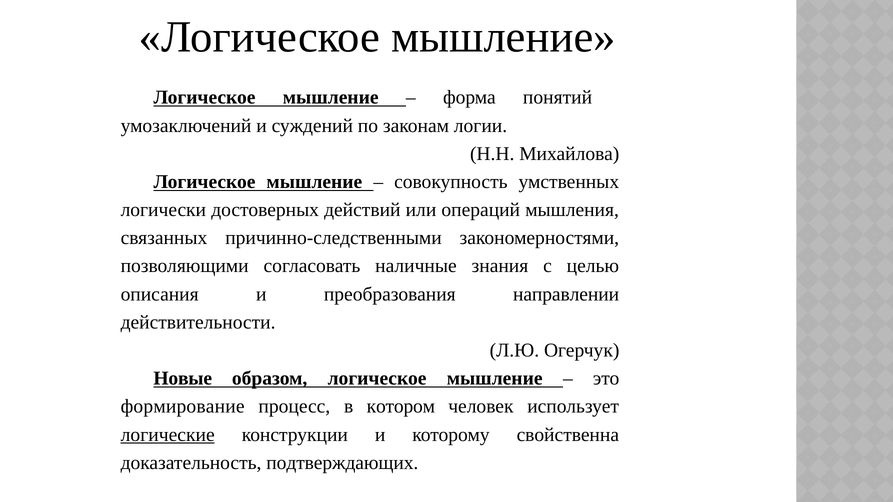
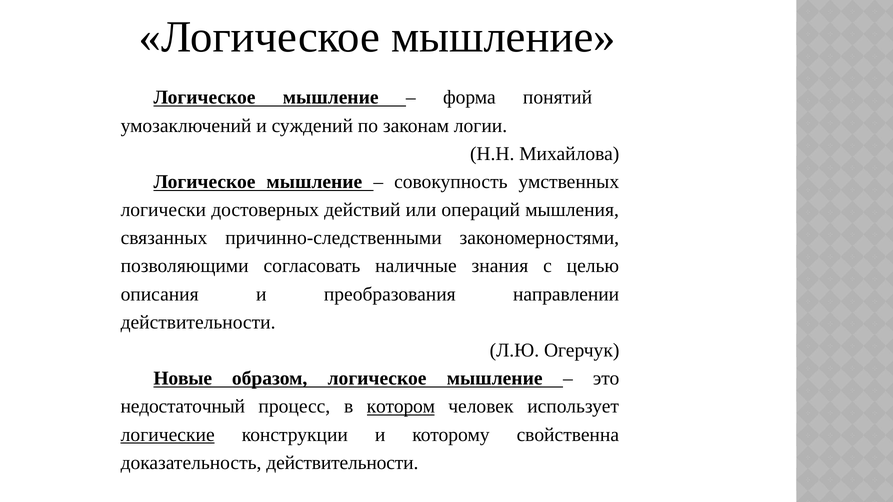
формирование: формирование -> недостаточный
котором underline: none -> present
доказательность подтверждающих: подтверждающих -> действительности
